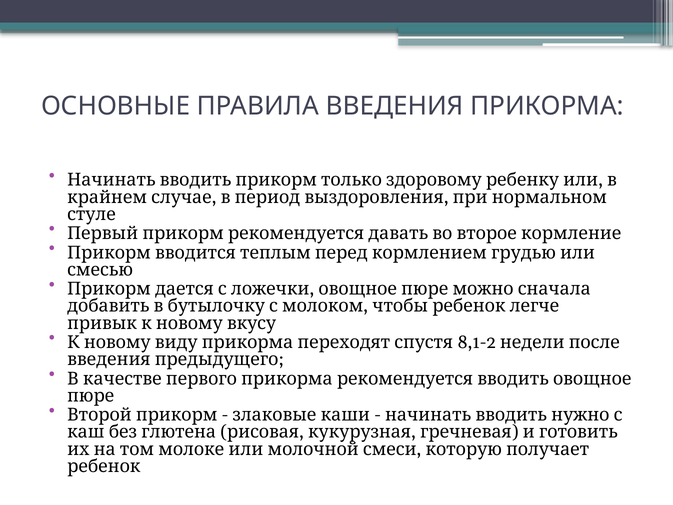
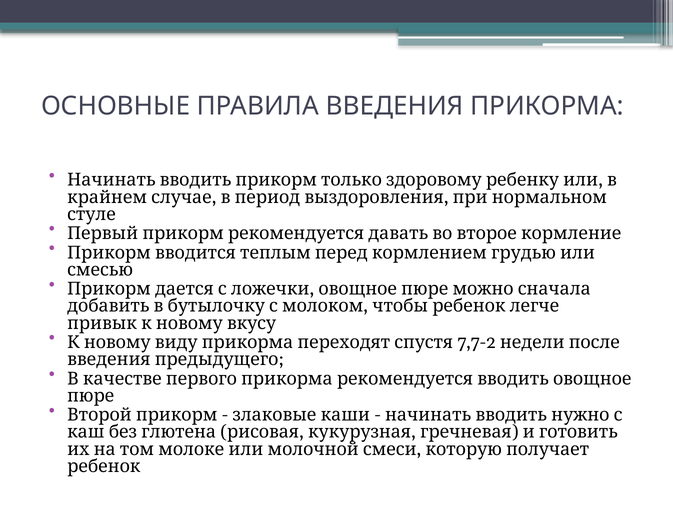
8,1-2: 8,1-2 -> 7,7-2
